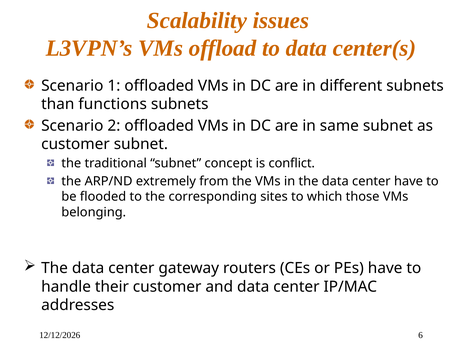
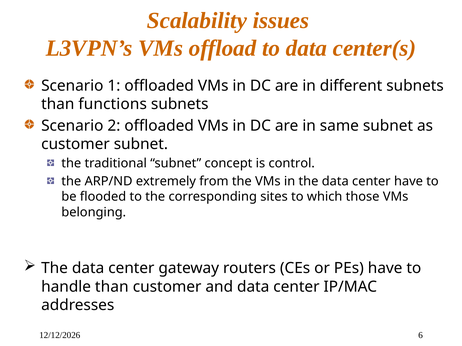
conflict: conflict -> control
handle their: their -> than
